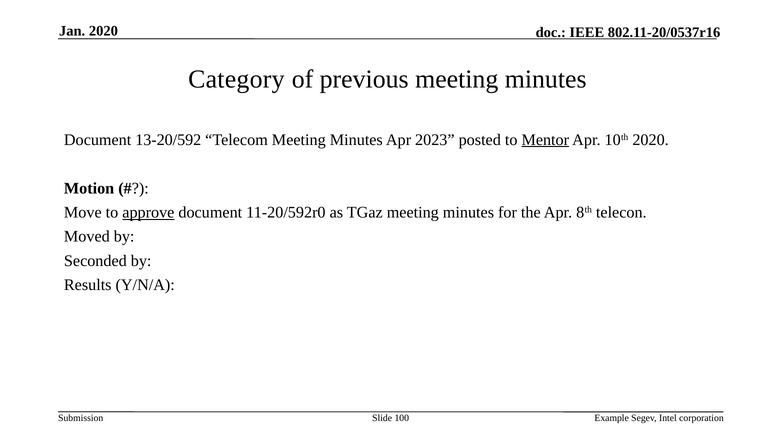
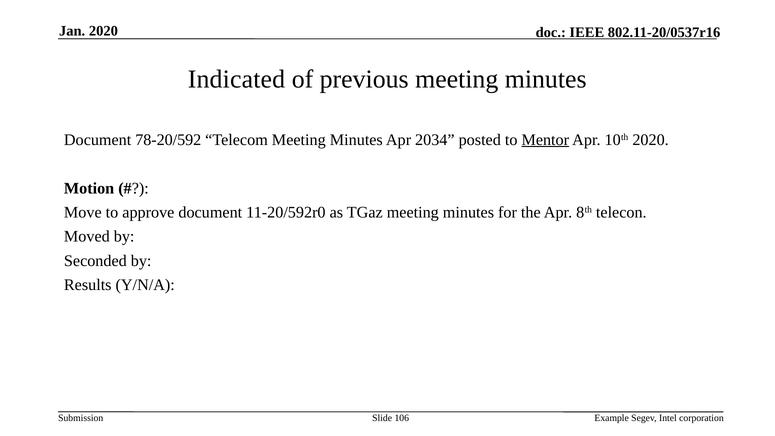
Category: Category -> Indicated
13-20/592: 13-20/592 -> 78-20/592
2023: 2023 -> 2034
approve underline: present -> none
100: 100 -> 106
